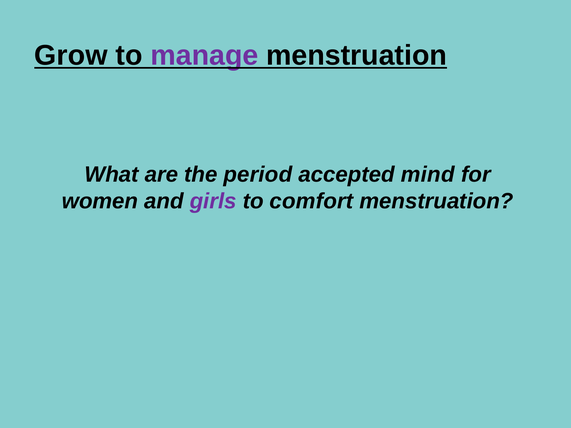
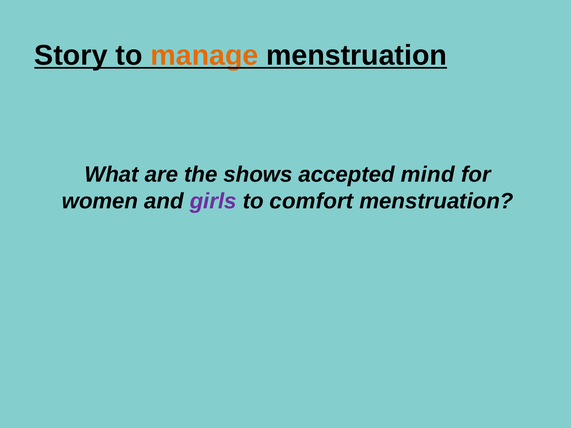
Grow: Grow -> Story
manage colour: purple -> orange
period: period -> shows
